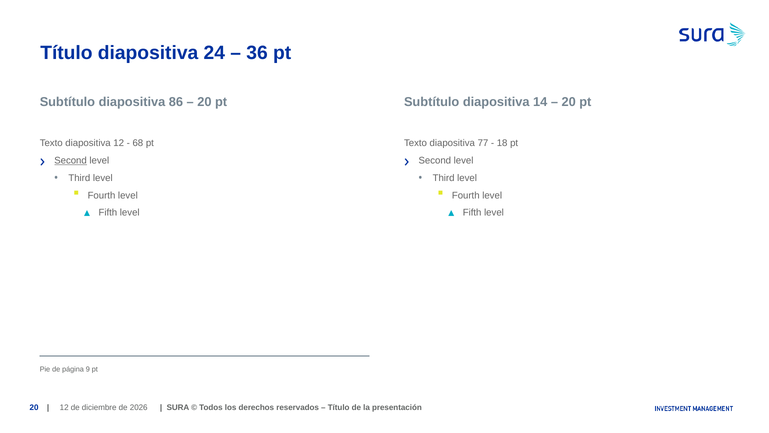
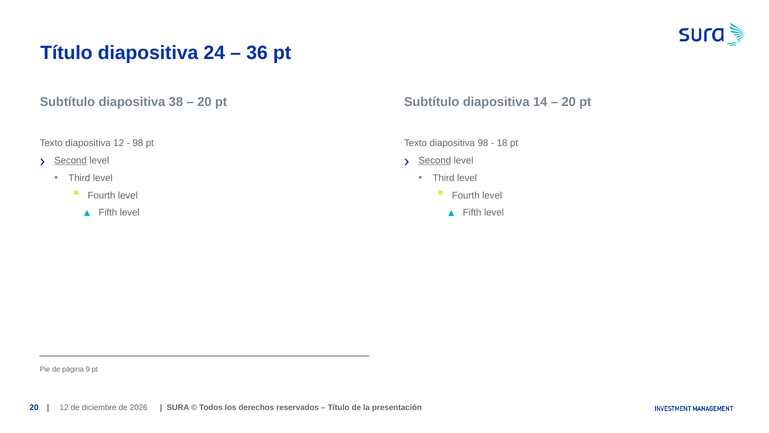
86: 86 -> 38
68 at (138, 143): 68 -> 98
diapositiva 77: 77 -> 98
Second at (435, 160) underline: none -> present
